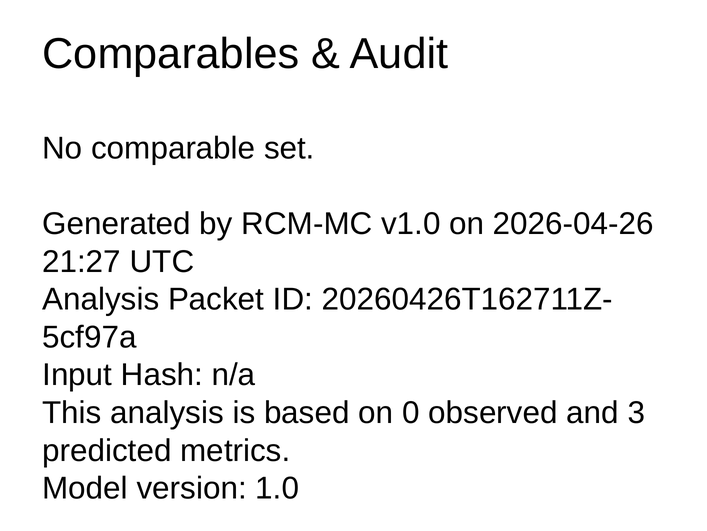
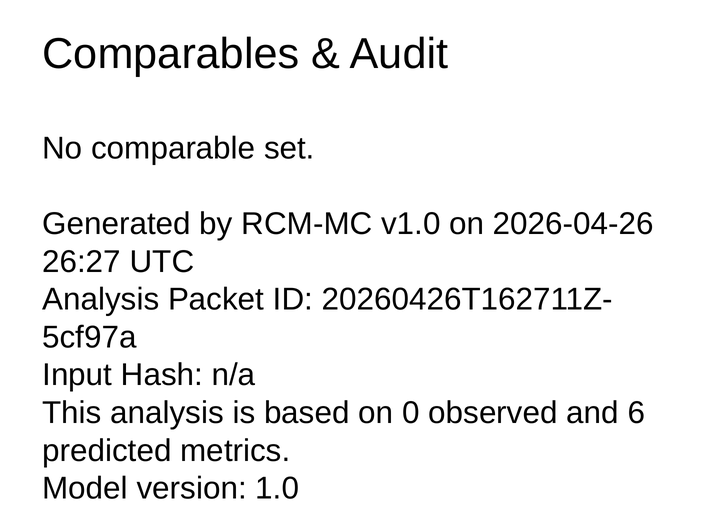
21:27: 21:27 -> 26:27
3: 3 -> 6
